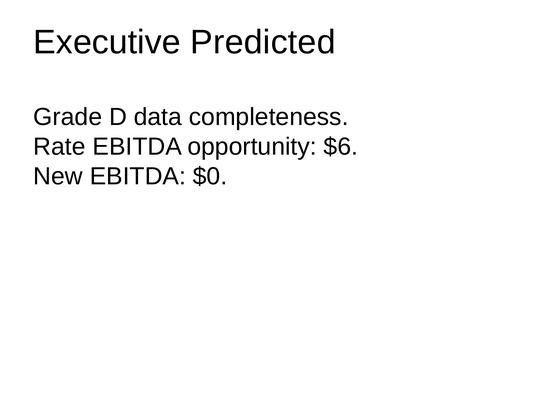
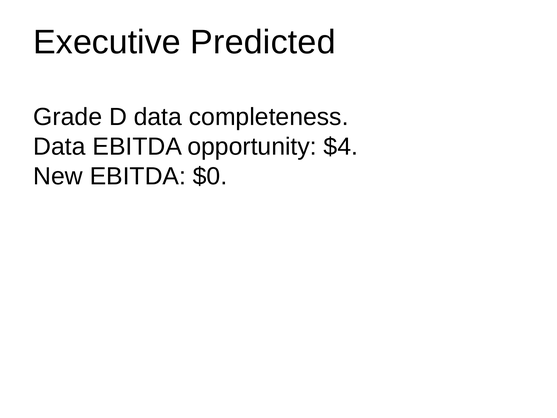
Rate at (59, 147): Rate -> Data
$6: $6 -> $4
